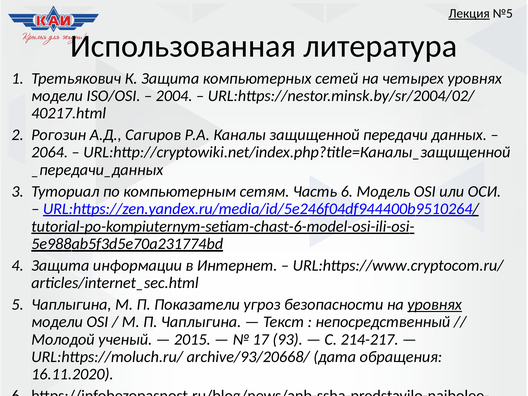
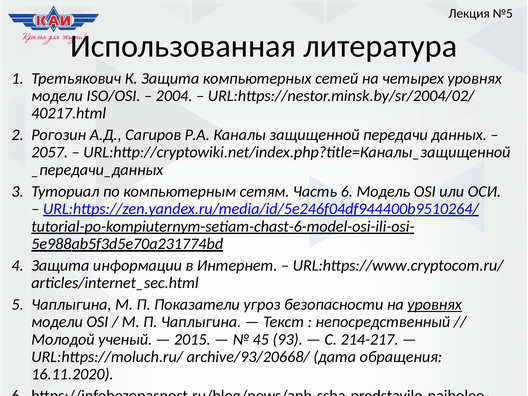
Лекция underline: present -> none
2064: 2064 -> 2057
17: 17 -> 45
